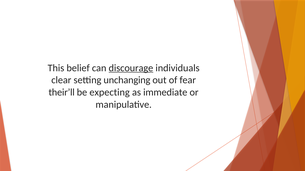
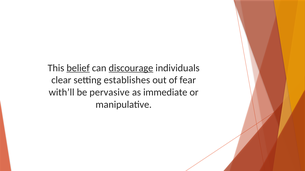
belief underline: none -> present
unchanging: unchanging -> establishes
their’ll: their’ll -> with’ll
expecting: expecting -> pervasive
